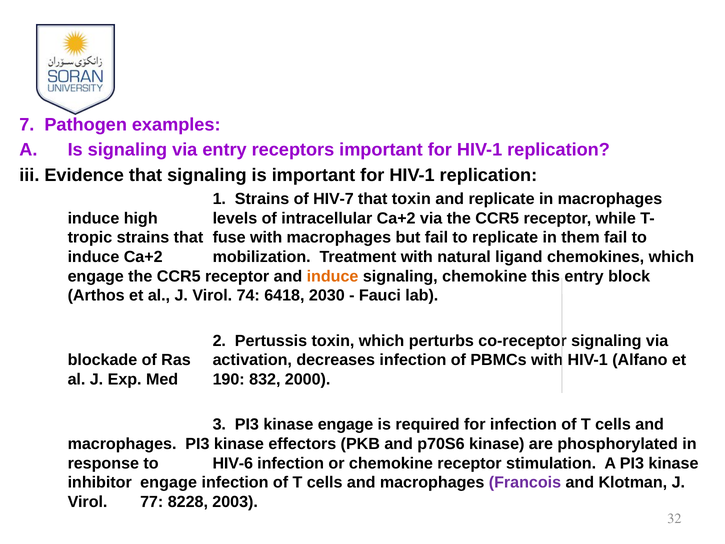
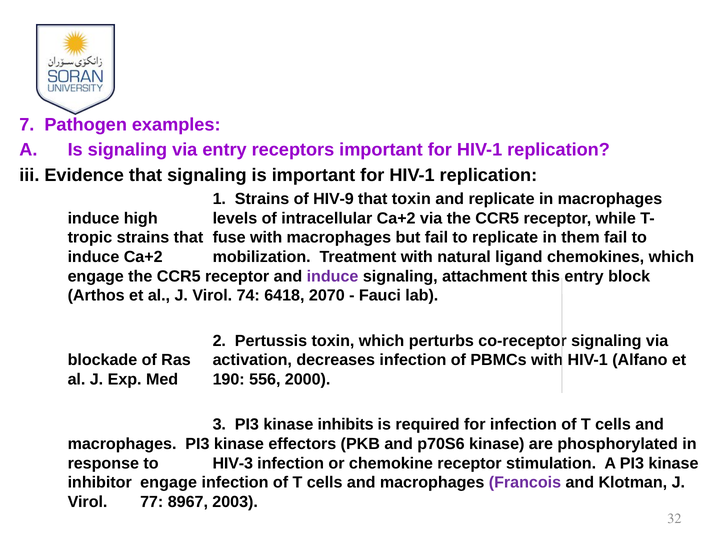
HIV-7: HIV-7 -> HIV-9
induce at (333, 276) colour: orange -> purple
signaling chemokine: chemokine -> attachment
2030: 2030 -> 2070
832: 832 -> 556
kinase engage: engage -> inhibits
HIV-6: HIV-6 -> HIV-3
8228: 8228 -> 8967
